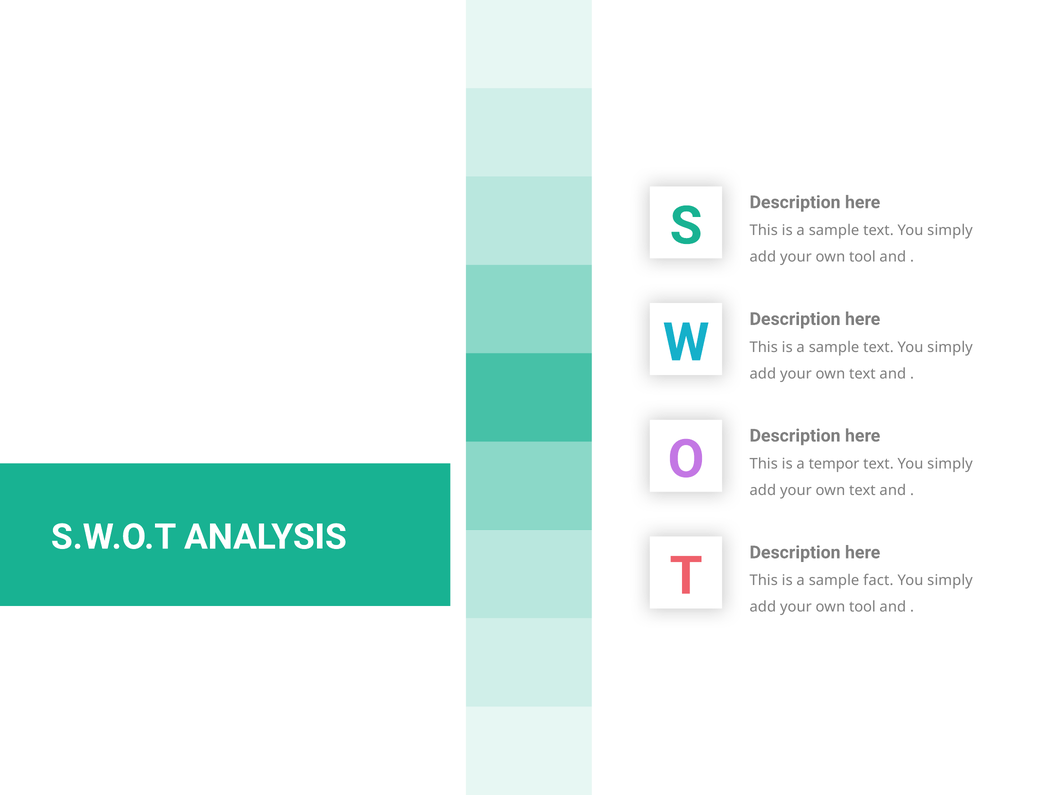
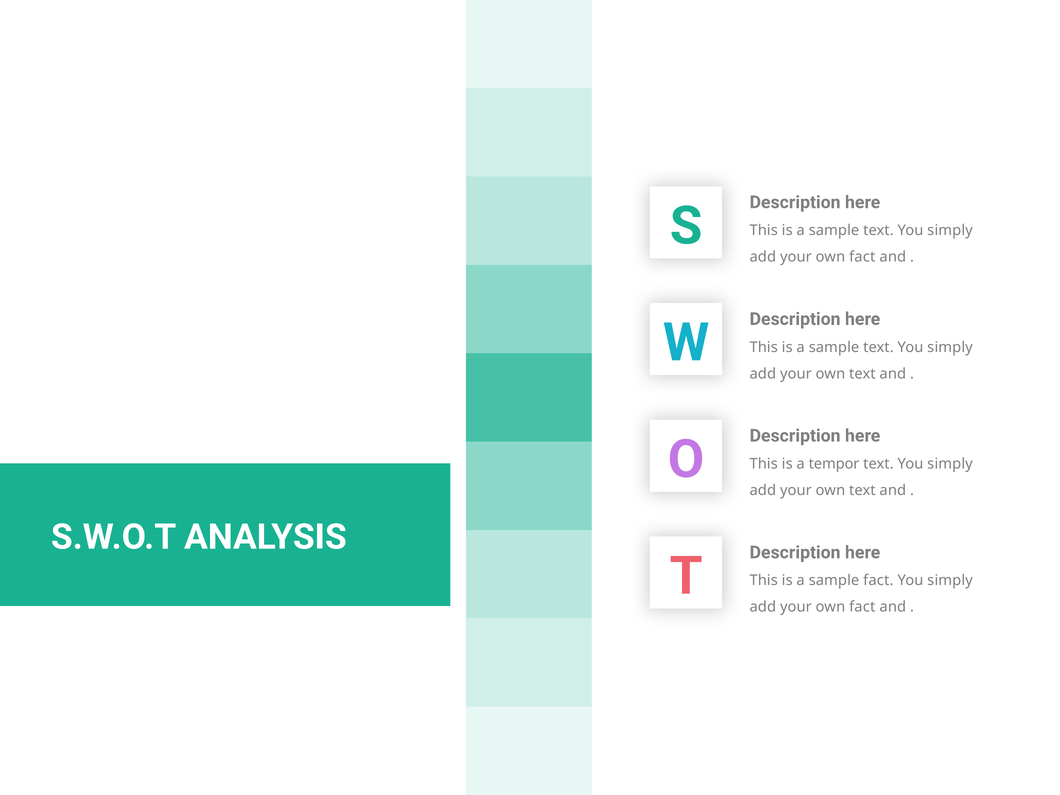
tool at (862, 257): tool -> fact
tool at (862, 607): tool -> fact
